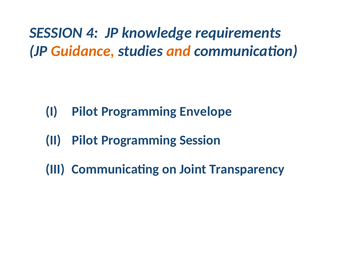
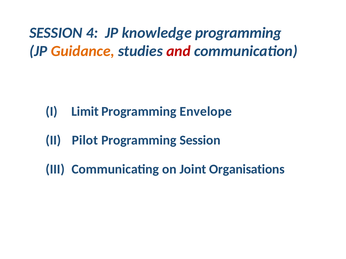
knowledge requirements: requirements -> programming
and colour: orange -> red
I Pilot: Pilot -> Limit
Transparency: Transparency -> Organisations
